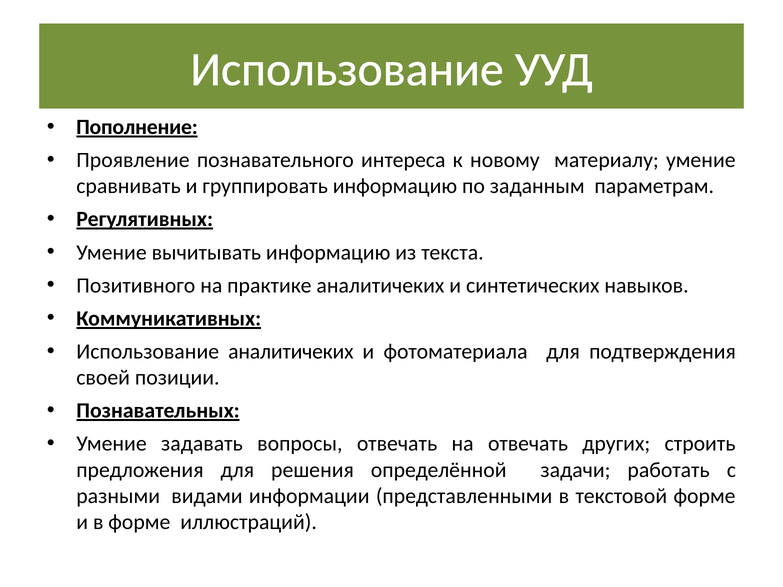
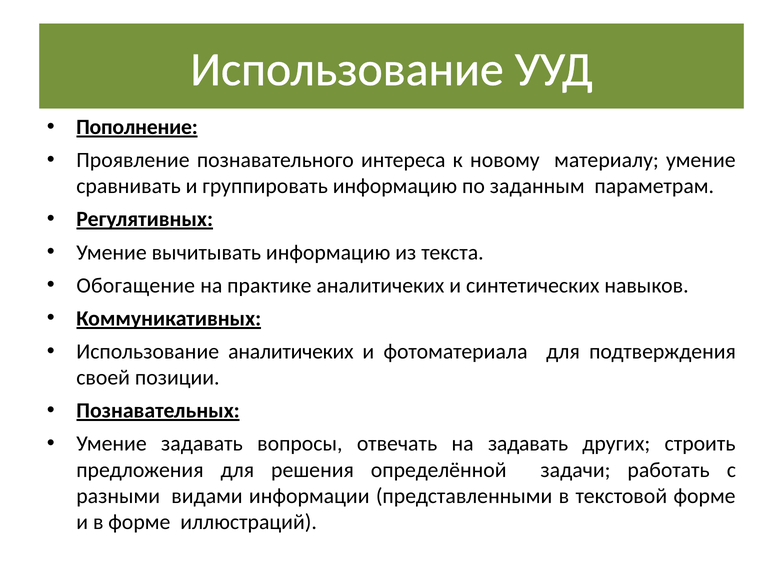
Позитивного: Позитивного -> Обогащение
на отвечать: отвечать -> задавать
